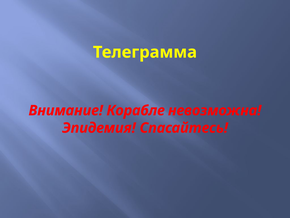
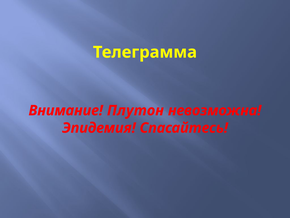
Корабле: Корабле -> Плутон
